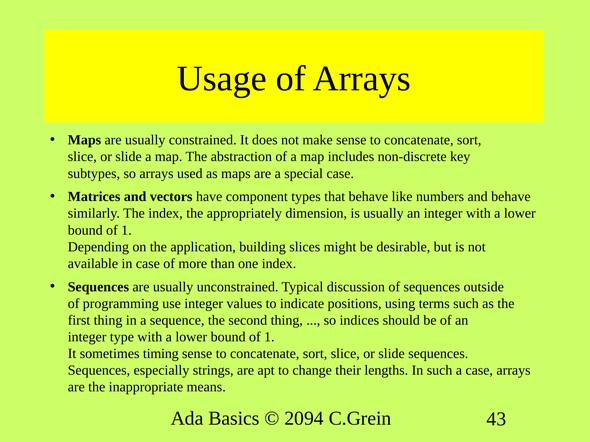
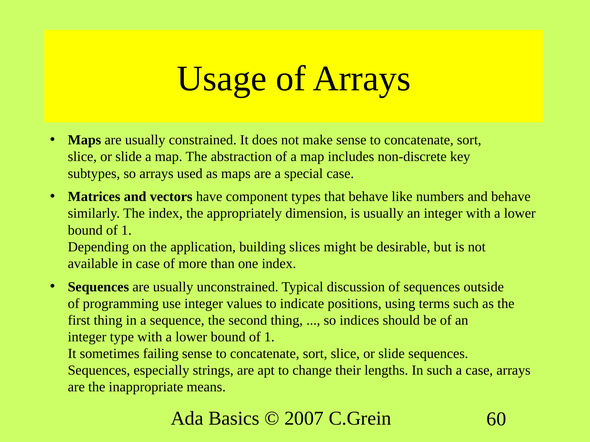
timing: timing -> failing
2094: 2094 -> 2007
43: 43 -> 60
